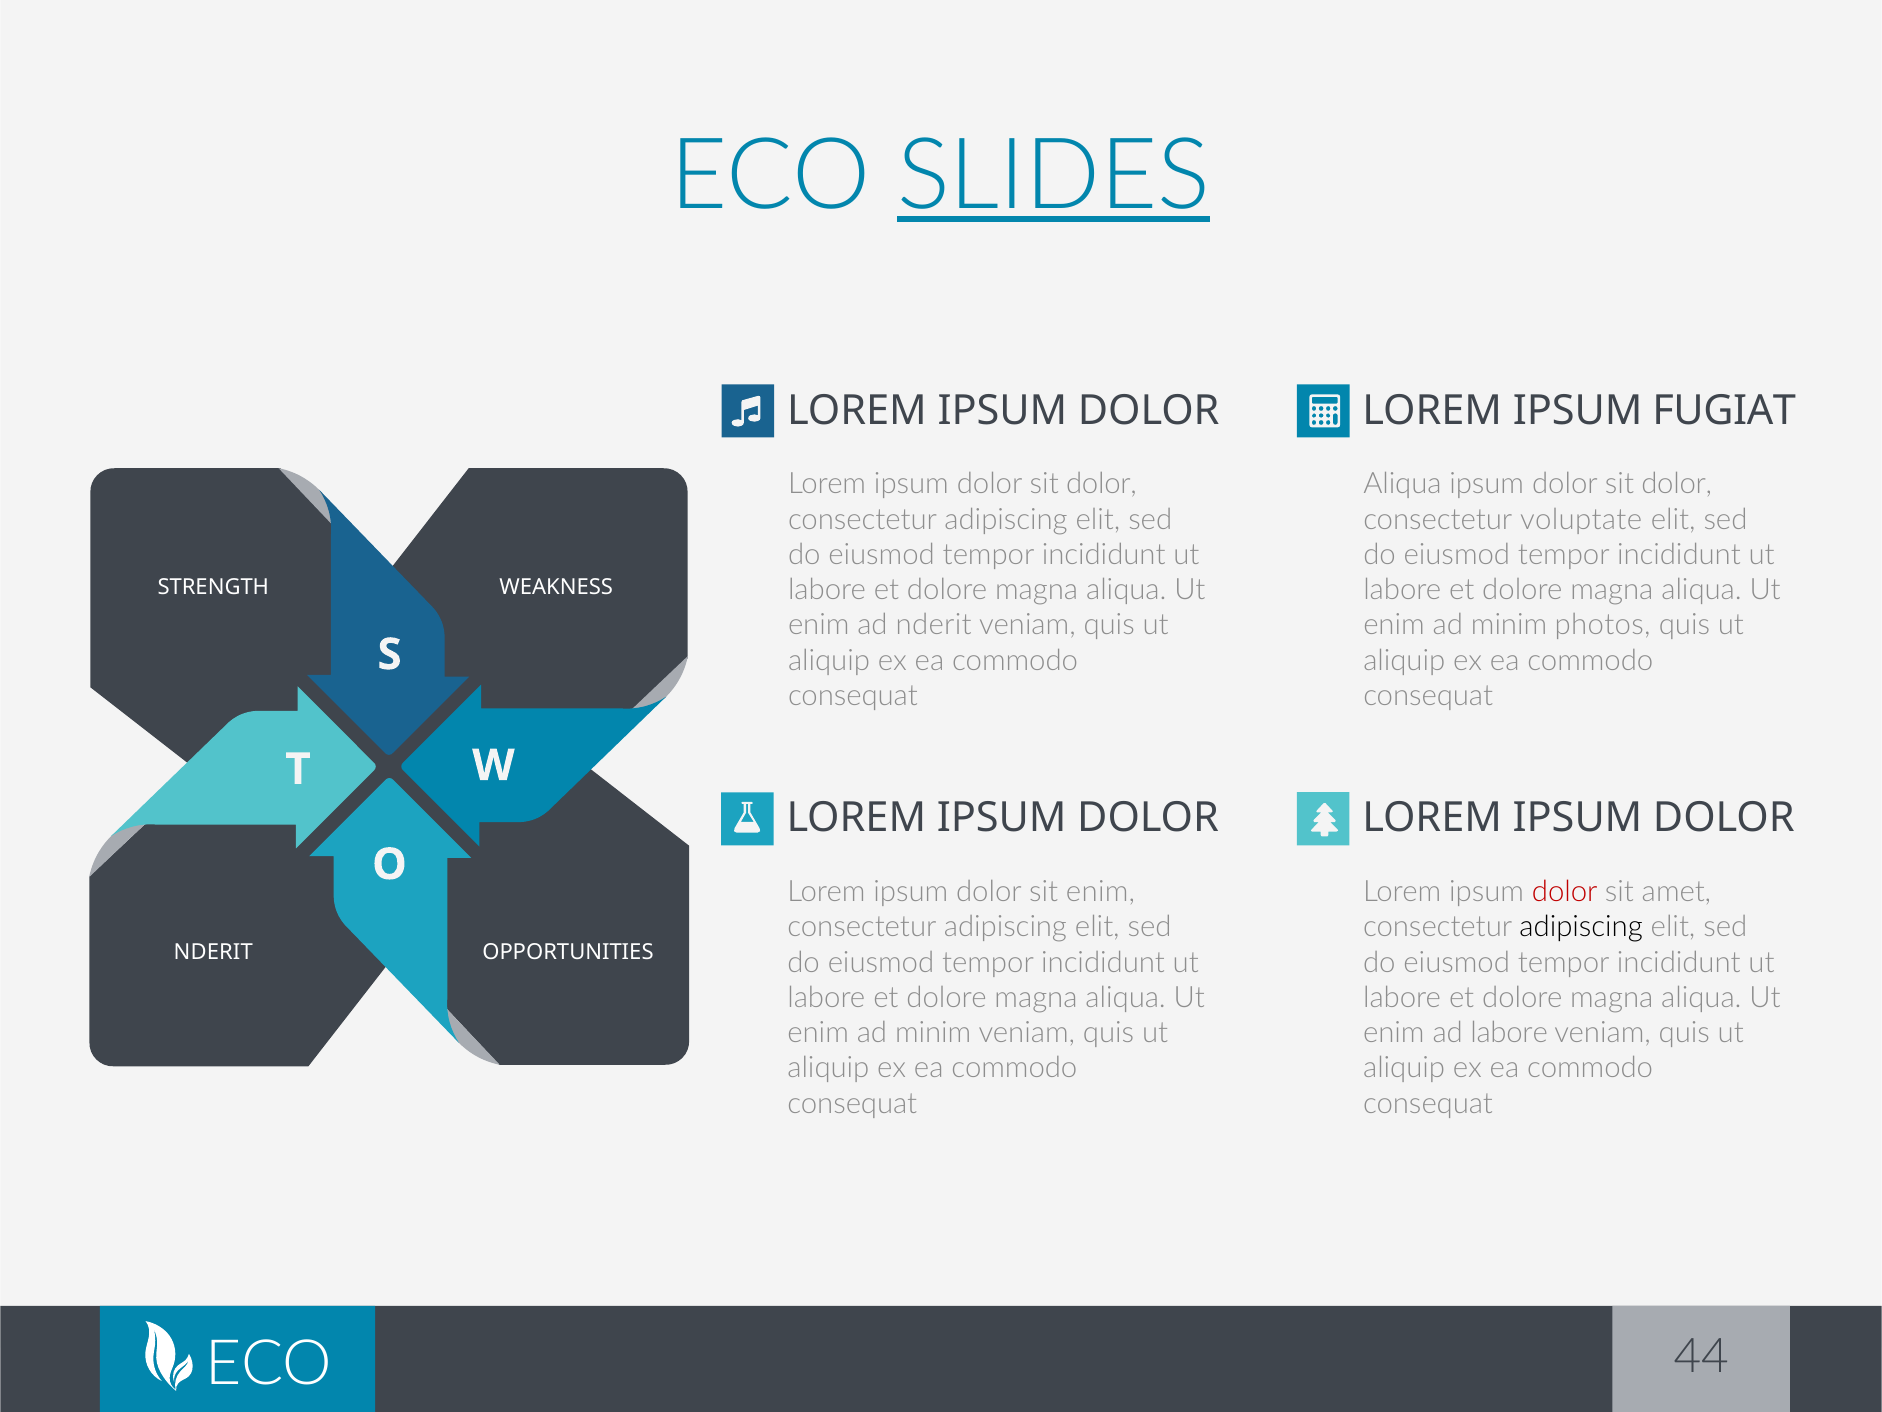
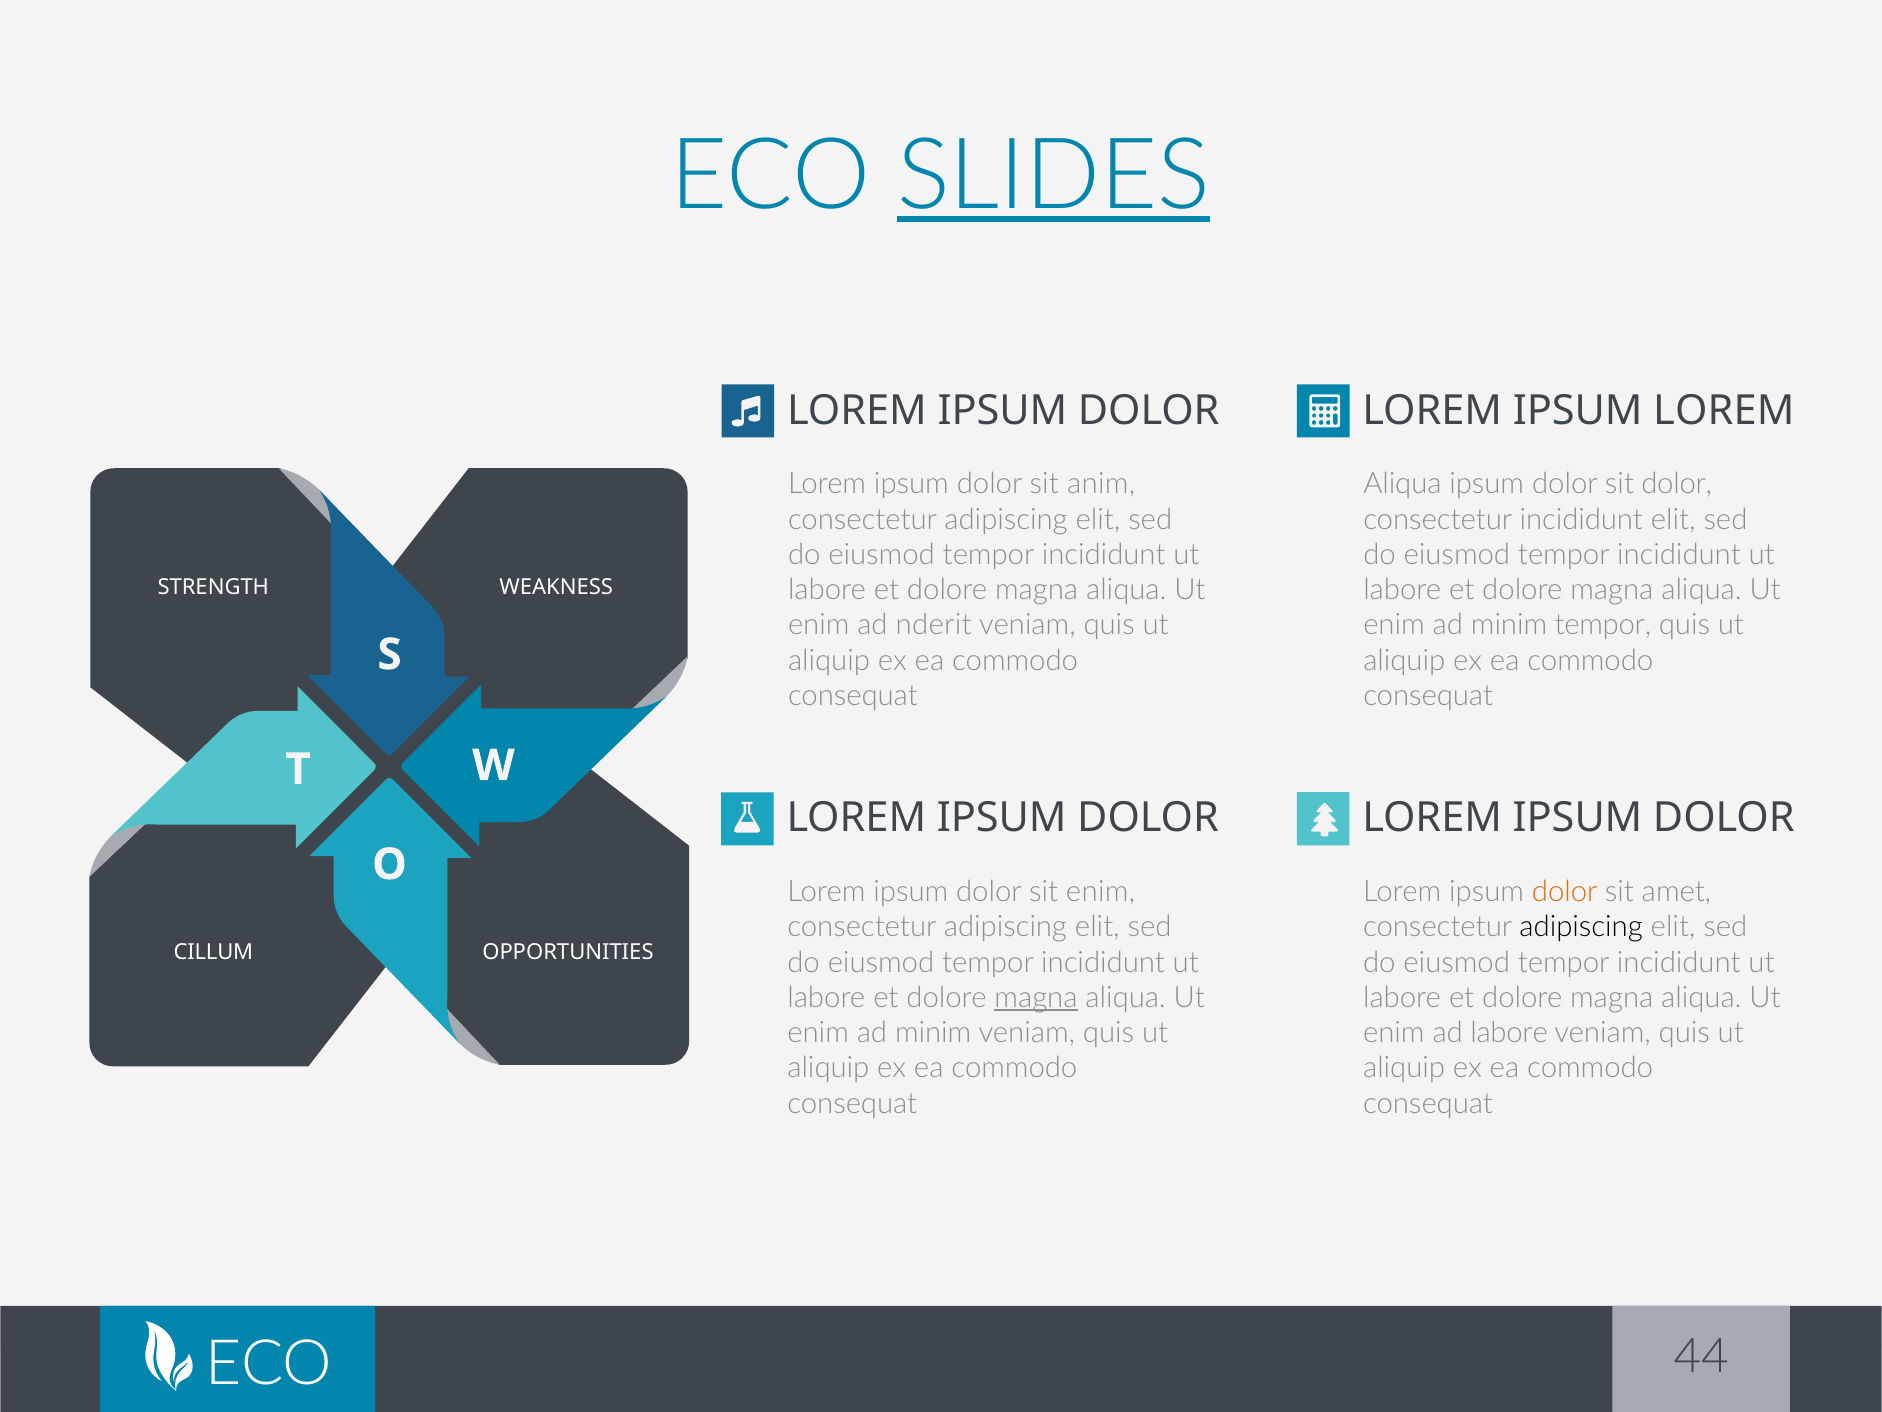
IPSUM FUGIAT: FUGIAT -> LOREM
dolor at (1101, 484): dolor -> anim
consectetur voluptate: voluptate -> incididunt
minim photos: photos -> tempor
dolor at (1565, 892) colour: red -> orange
NDERIT at (213, 952): NDERIT -> CILLUM
magna at (1036, 997) underline: none -> present
